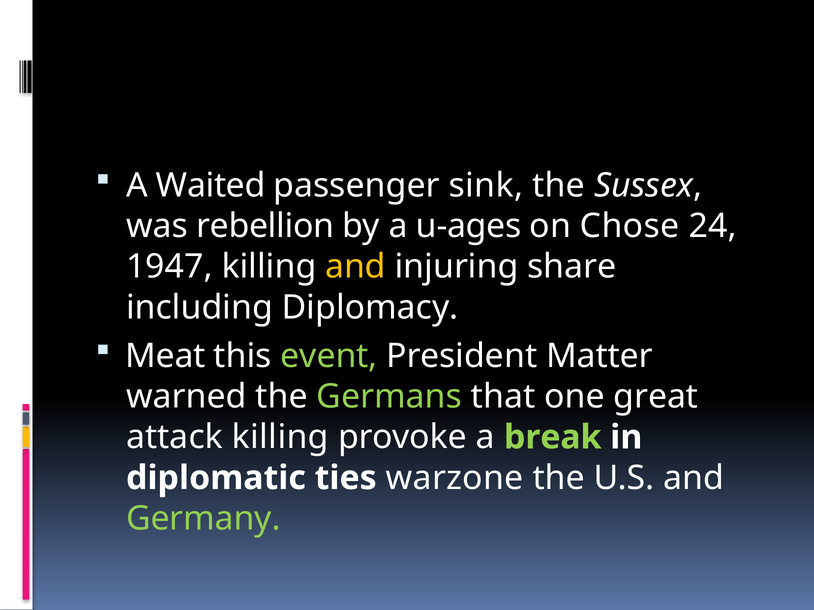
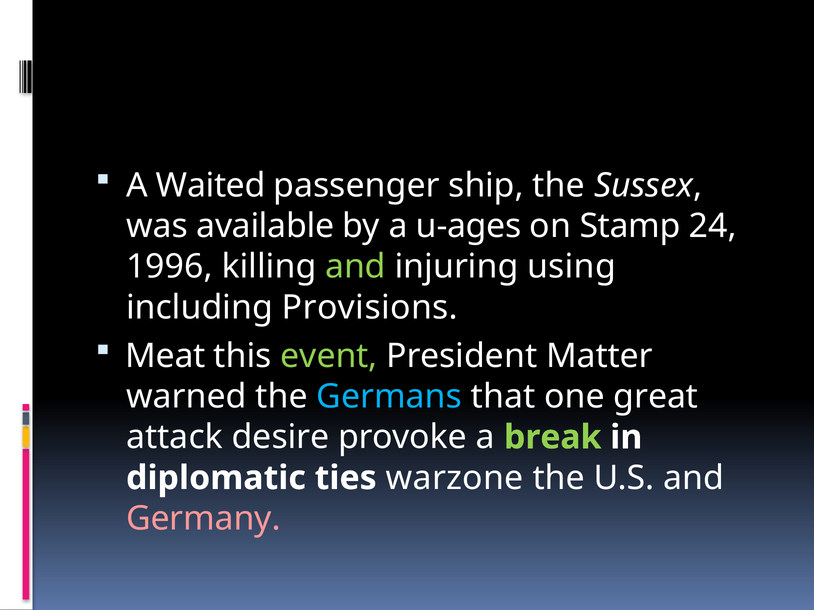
sink: sink -> ship
rebellion: rebellion -> available
Chose: Chose -> Stamp
1947: 1947 -> 1996
and at (355, 267) colour: yellow -> light green
share: share -> using
Diplomacy: Diplomacy -> Provisions
Germans colour: light green -> light blue
attack killing: killing -> desire
Germany colour: light green -> pink
